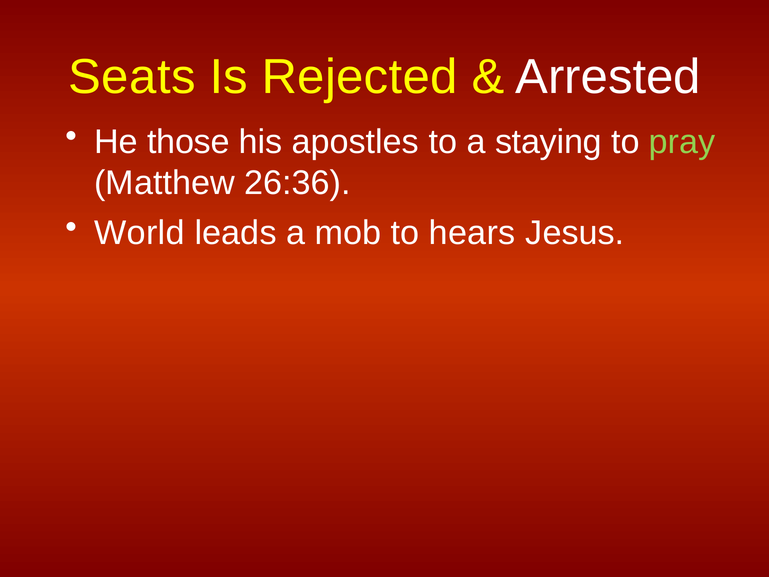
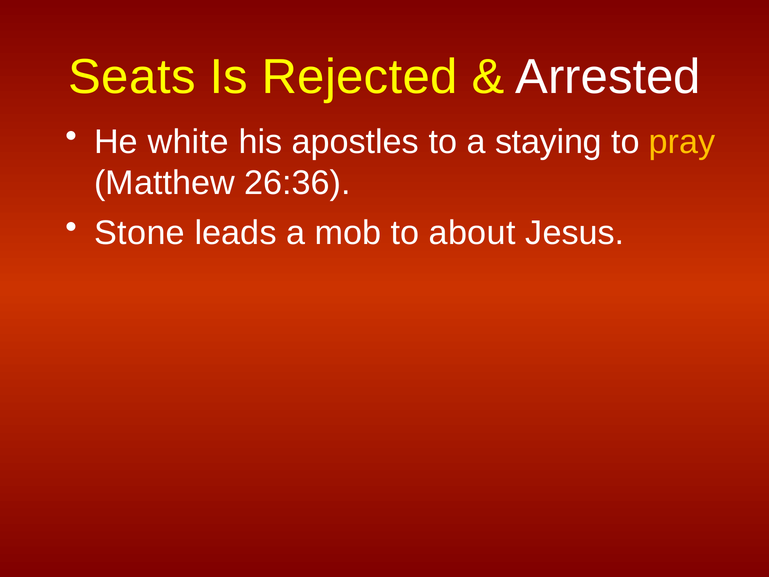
those: those -> white
pray colour: light green -> yellow
World: World -> Stone
hears: hears -> about
